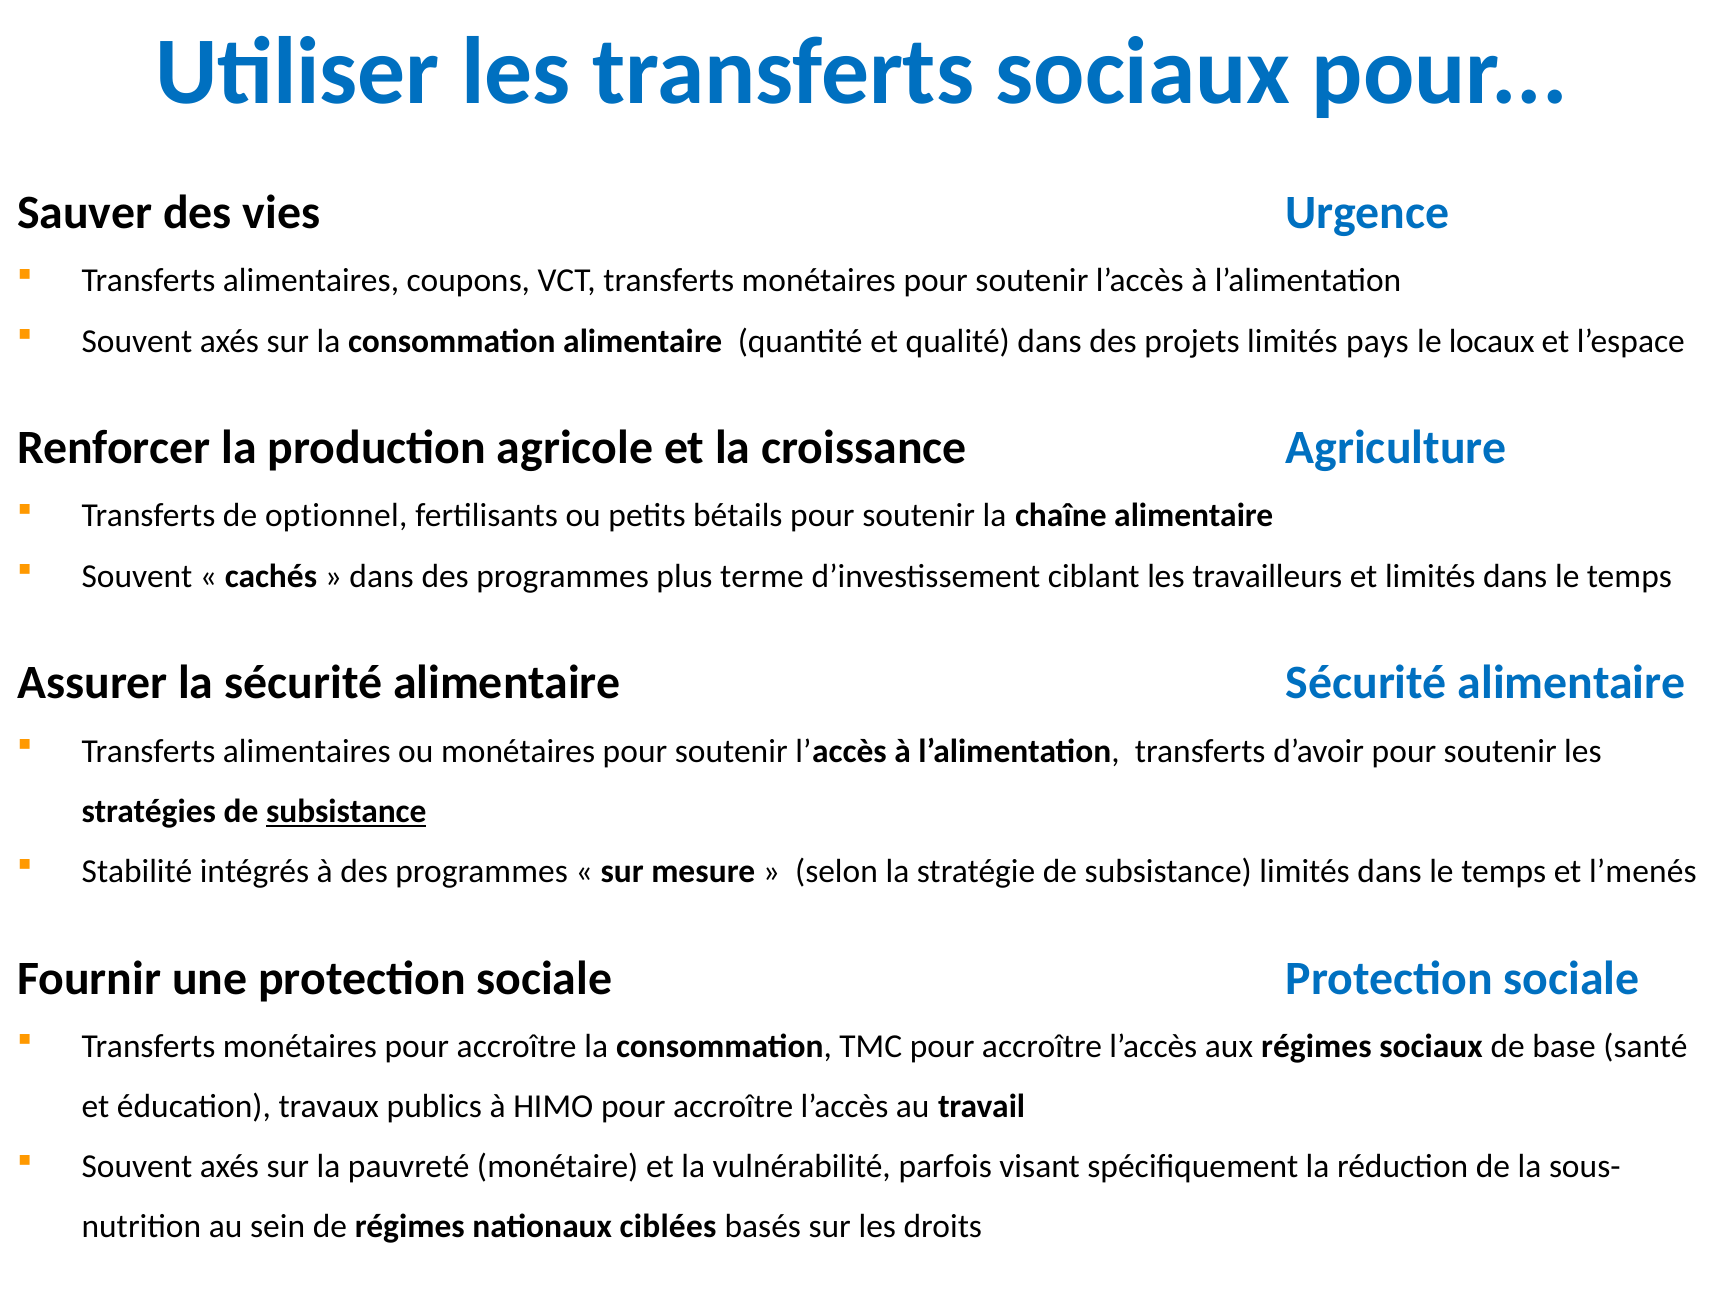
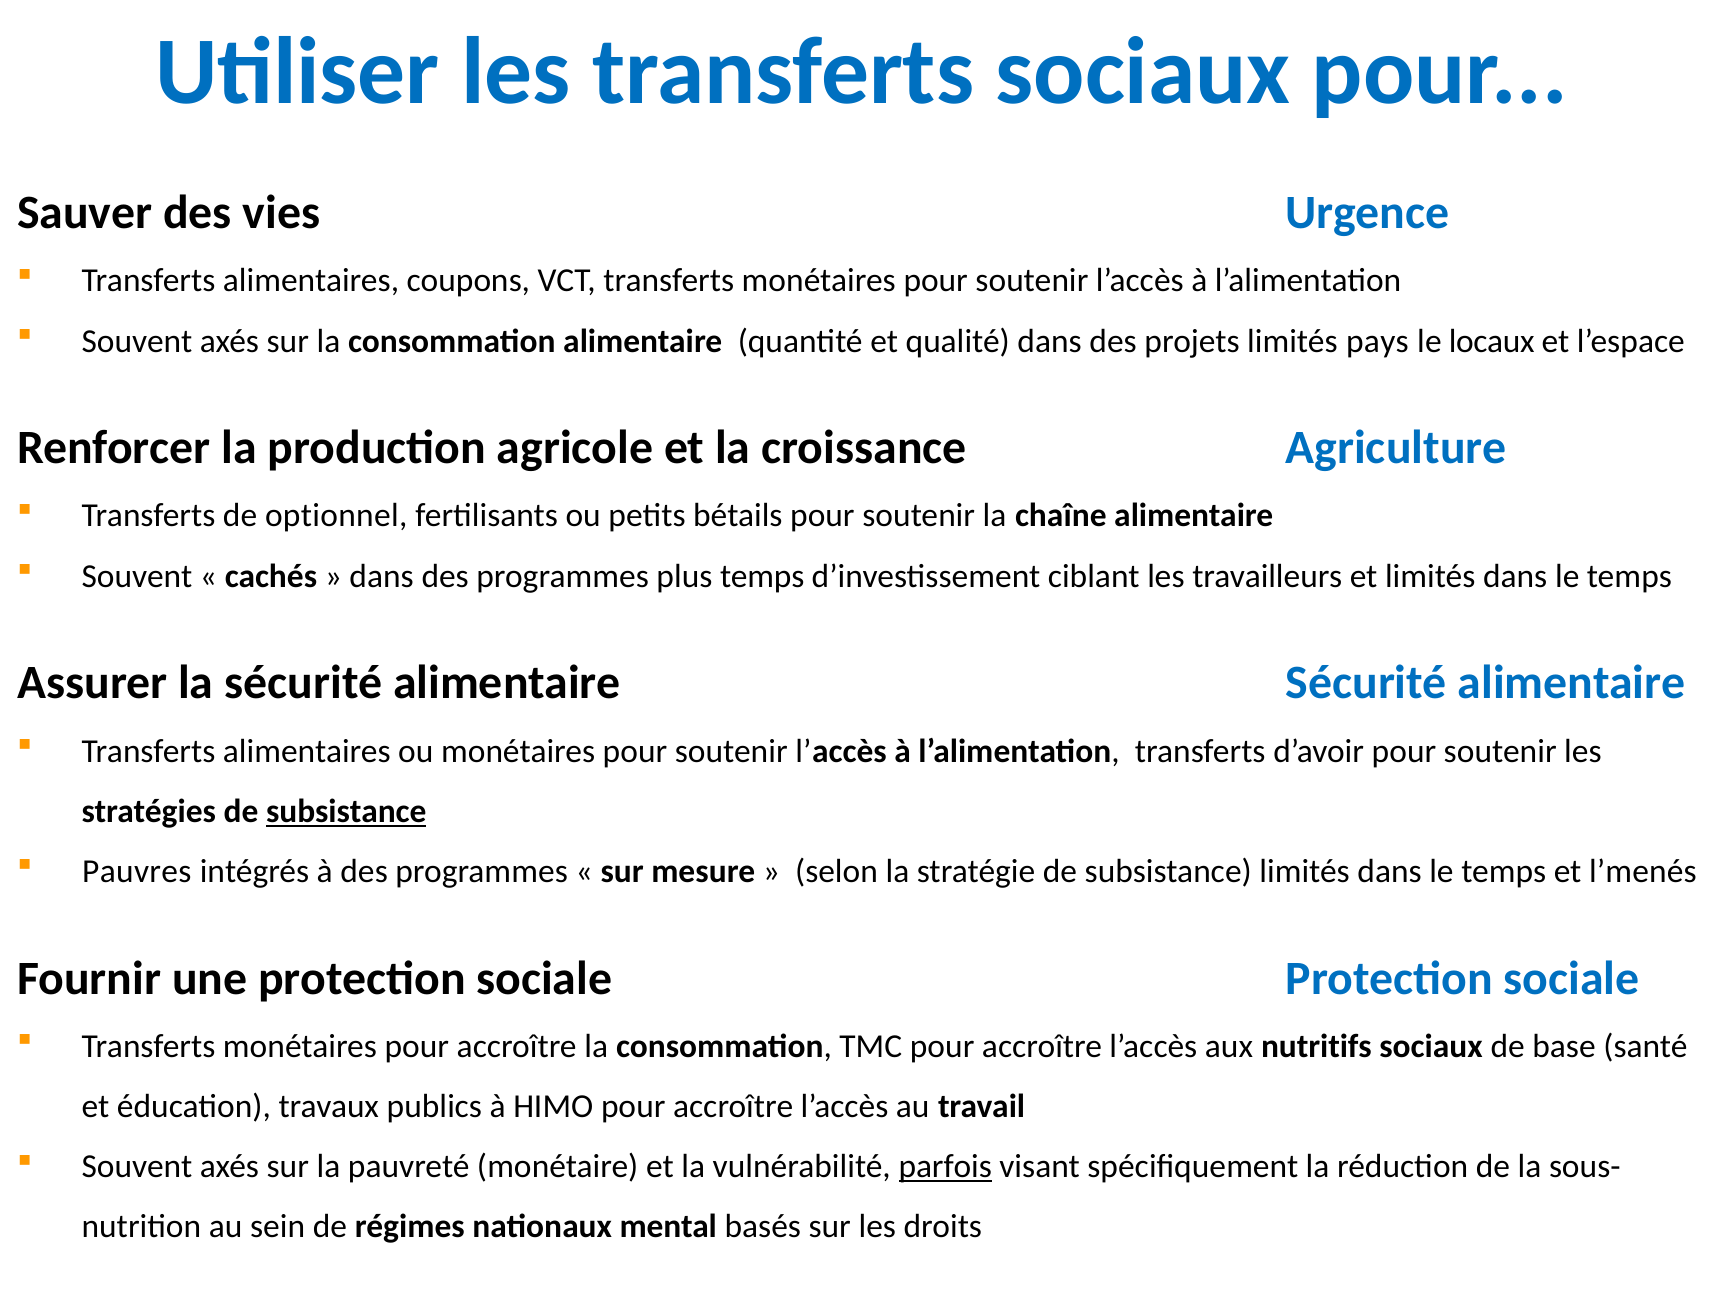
plus terme: terme -> temps
Stabilité: Stabilité -> Pauvres
aux régimes: régimes -> nutritifs
parfois underline: none -> present
ciblées: ciblées -> mental
